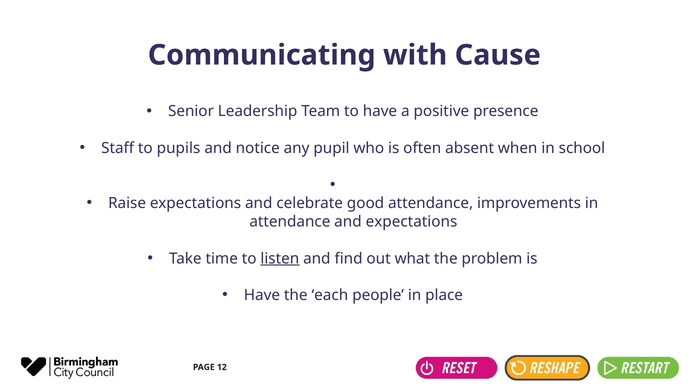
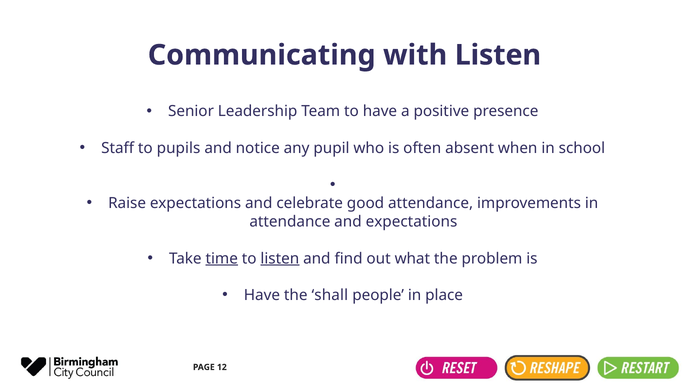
with Cause: Cause -> Listen
time underline: none -> present
each: each -> shall
